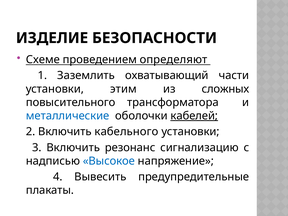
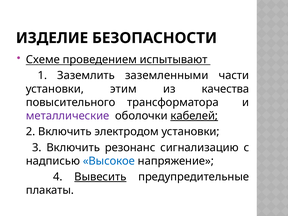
определяют: определяют -> испытывают
охватывающий: охватывающий -> заземленными
сложных: сложных -> качества
металлические colour: blue -> purple
кабельного: кабельного -> электродом
Вывесить underline: none -> present
